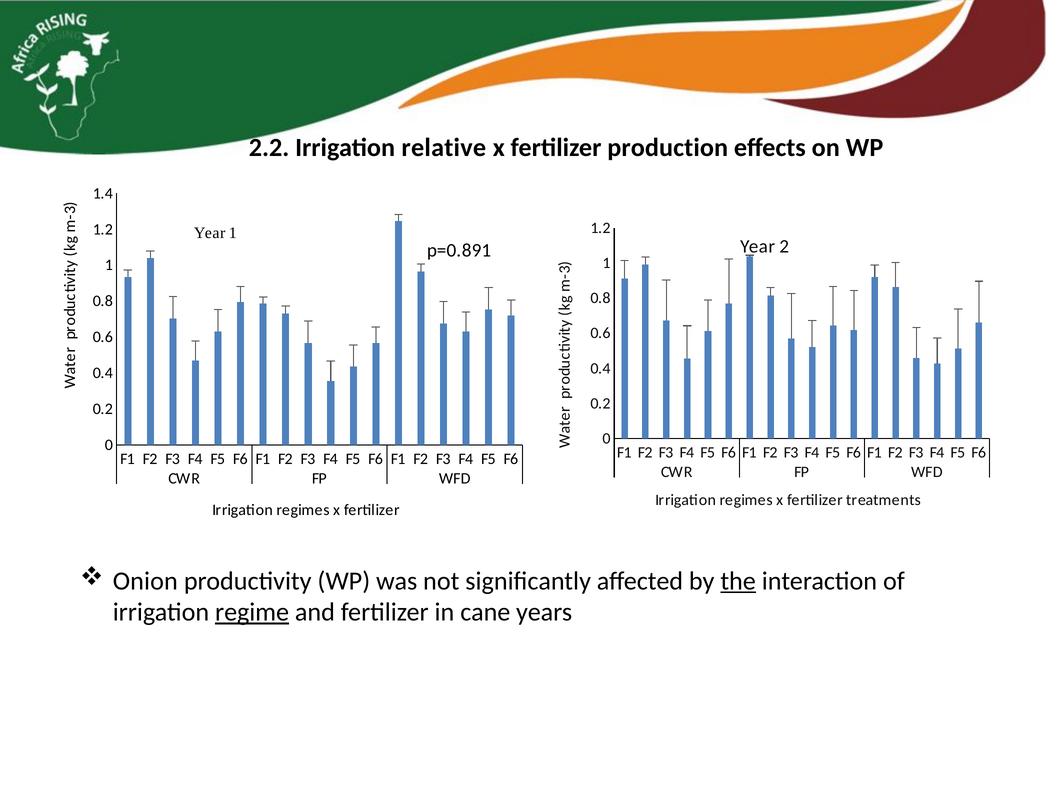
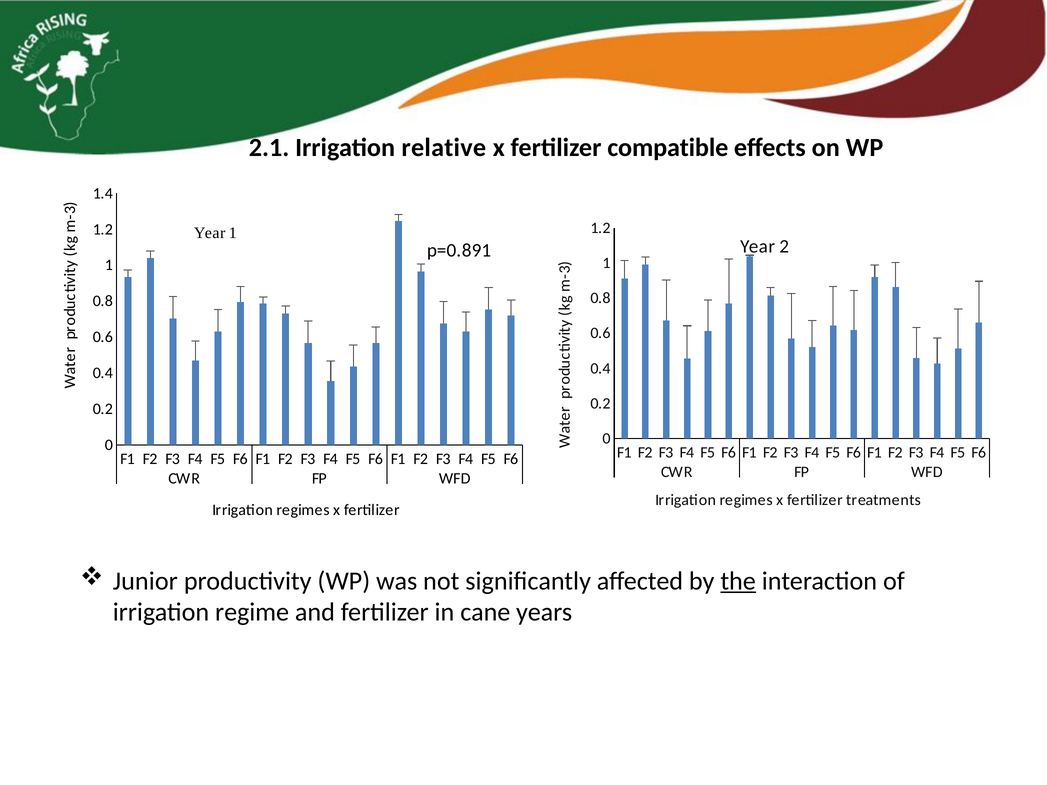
2.2: 2.2 -> 2.1
production: production -> compatible
Onion: Onion -> Junior
regime underline: present -> none
